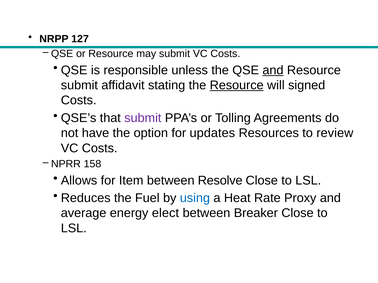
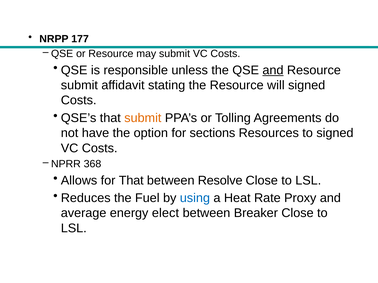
127: 127 -> 177
Resource at (237, 85) underline: present -> none
submit at (143, 118) colour: purple -> orange
updates: updates -> sections
to review: review -> signed
158: 158 -> 368
for Item: Item -> That
